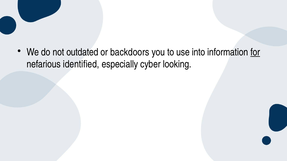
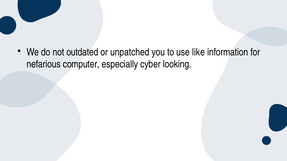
backdoors: backdoors -> unpatched
into: into -> like
for underline: present -> none
identified: identified -> computer
